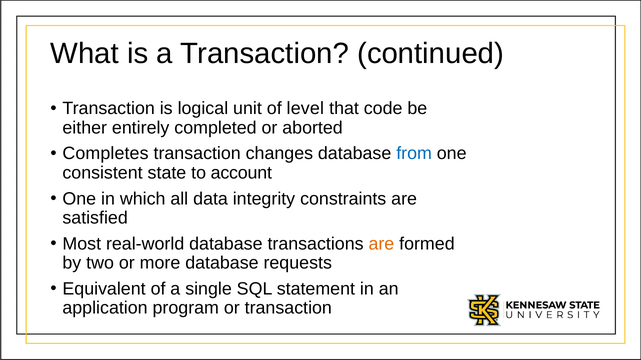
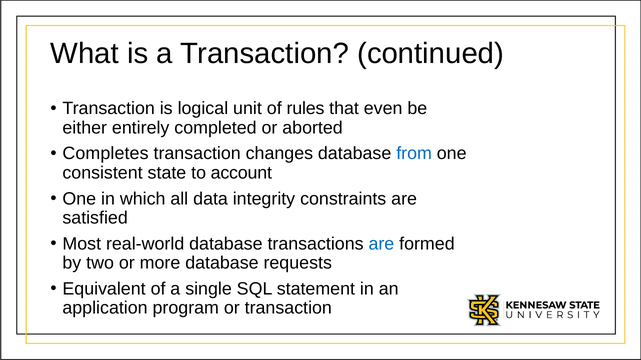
level: level -> rules
code: code -> even
are at (381, 244) colour: orange -> blue
